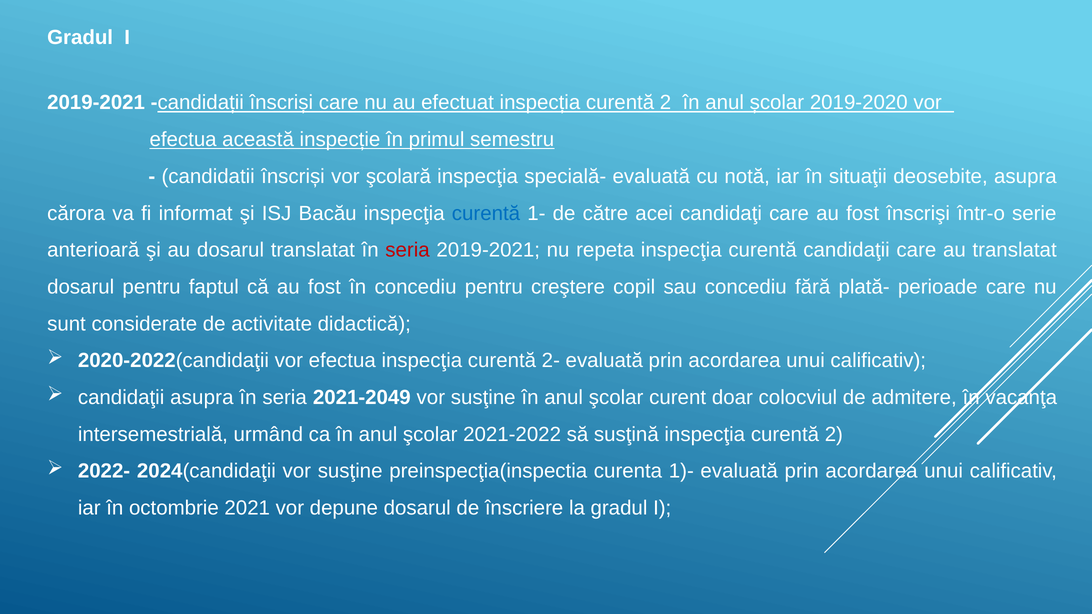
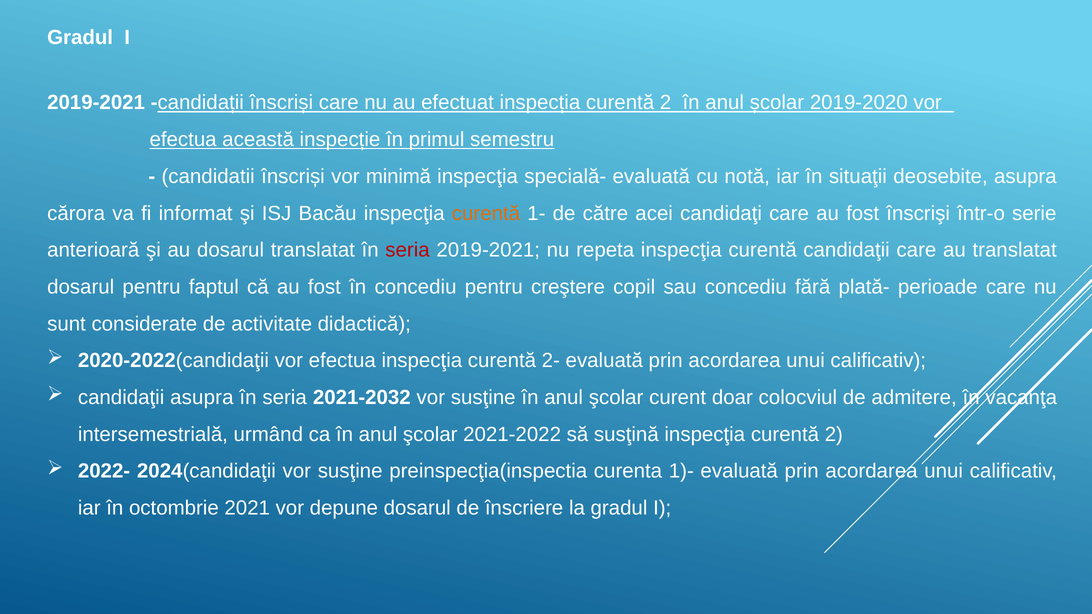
şcolară: şcolară -> minimă
curentă at (486, 213) colour: blue -> orange
2021-2049: 2021-2049 -> 2021-2032
